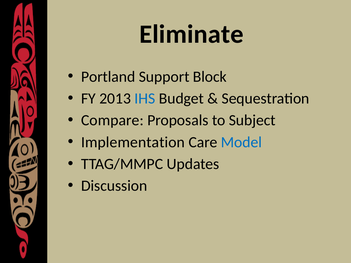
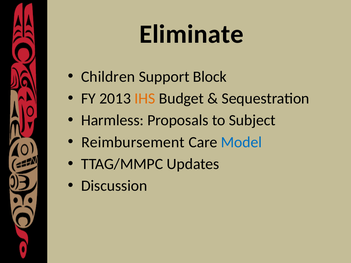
Portland: Portland -> Children
IHS colour: blue -> orange
Compare: Compare -> Harmless
Implementation: Implementation -> Reimbursement
